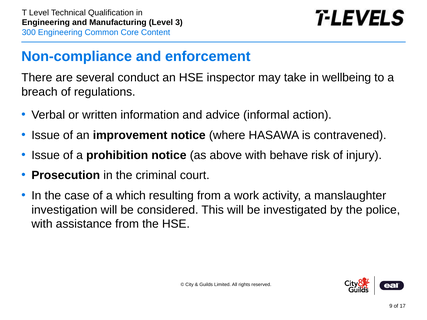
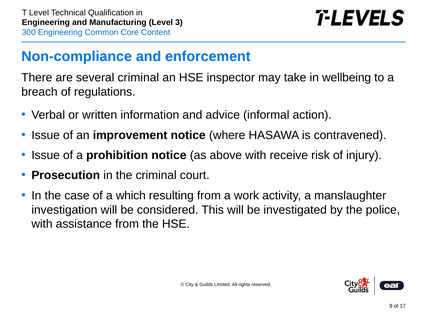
several conduct: conduct -> criminal
behave: behave -> receive
